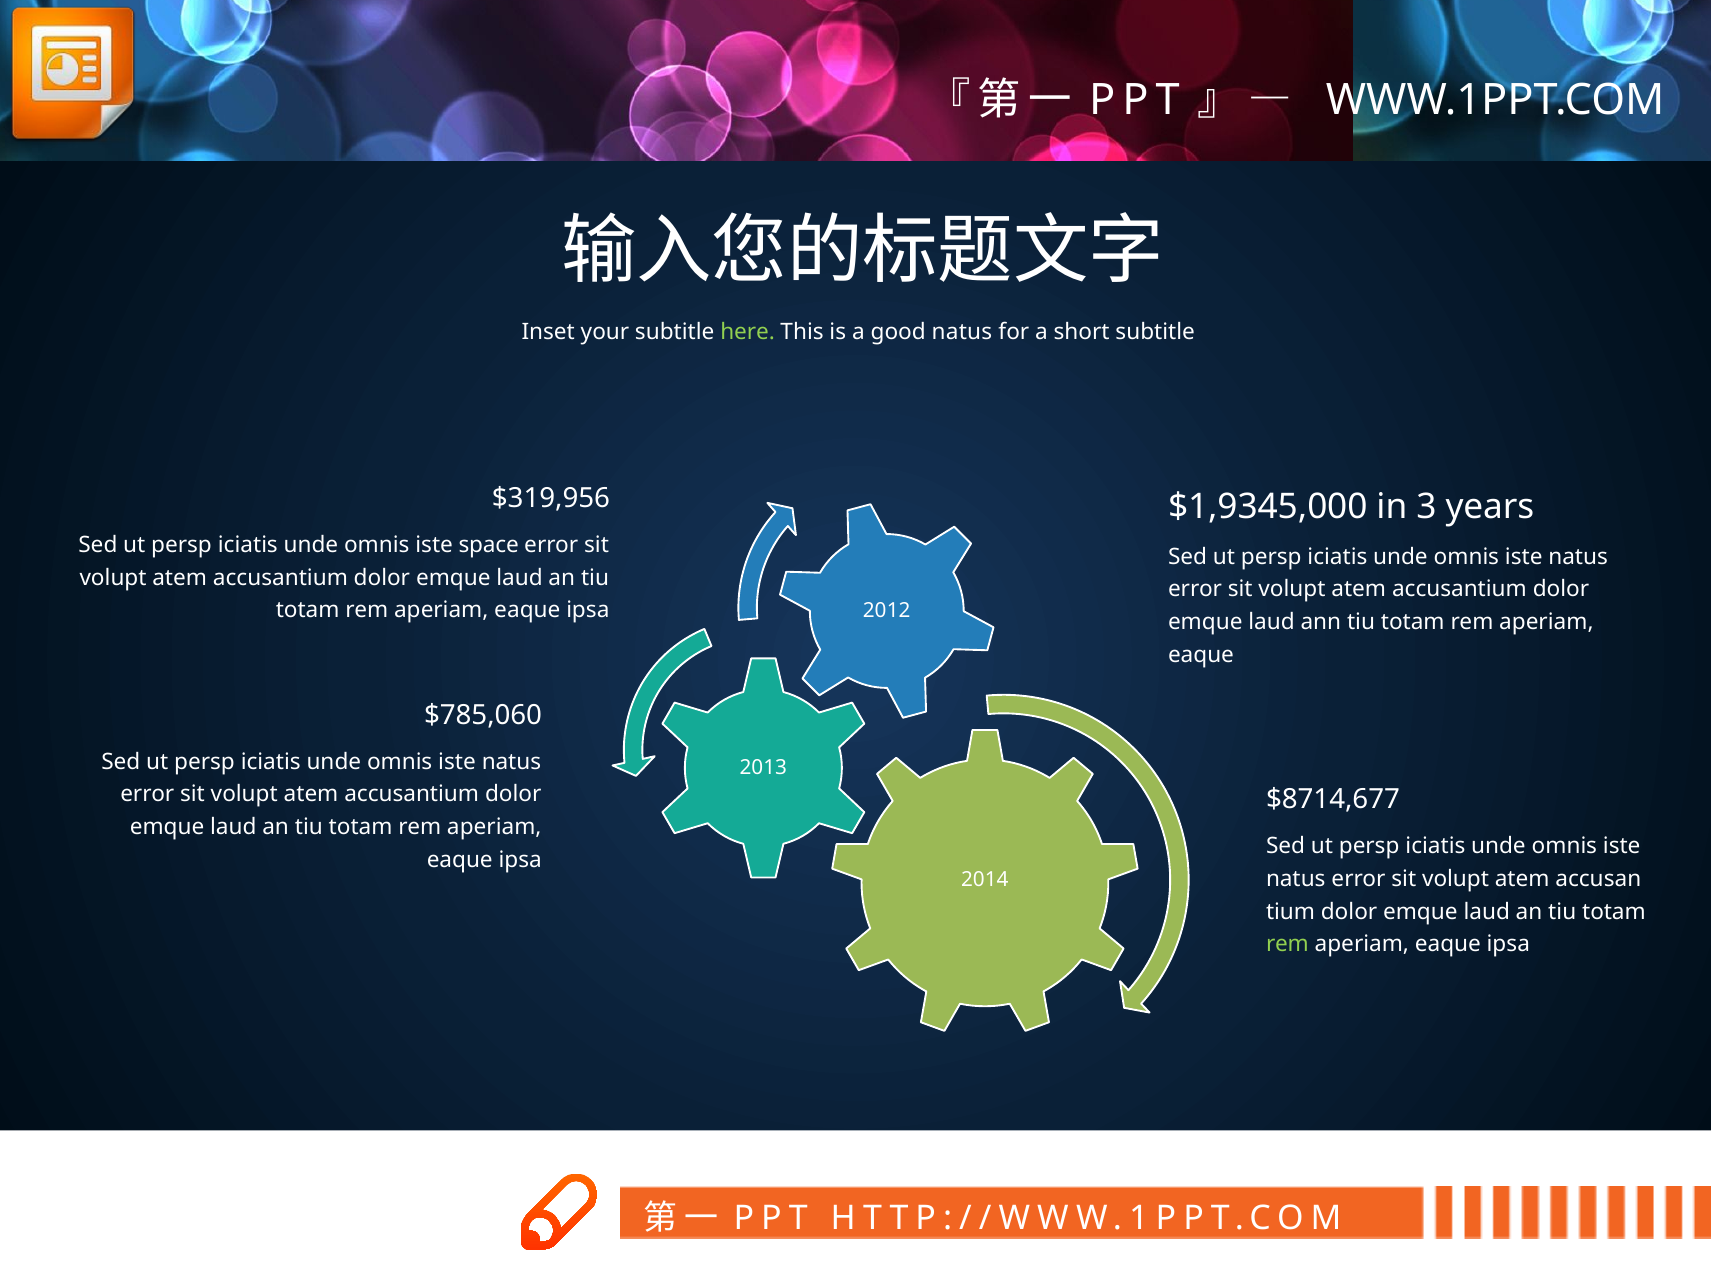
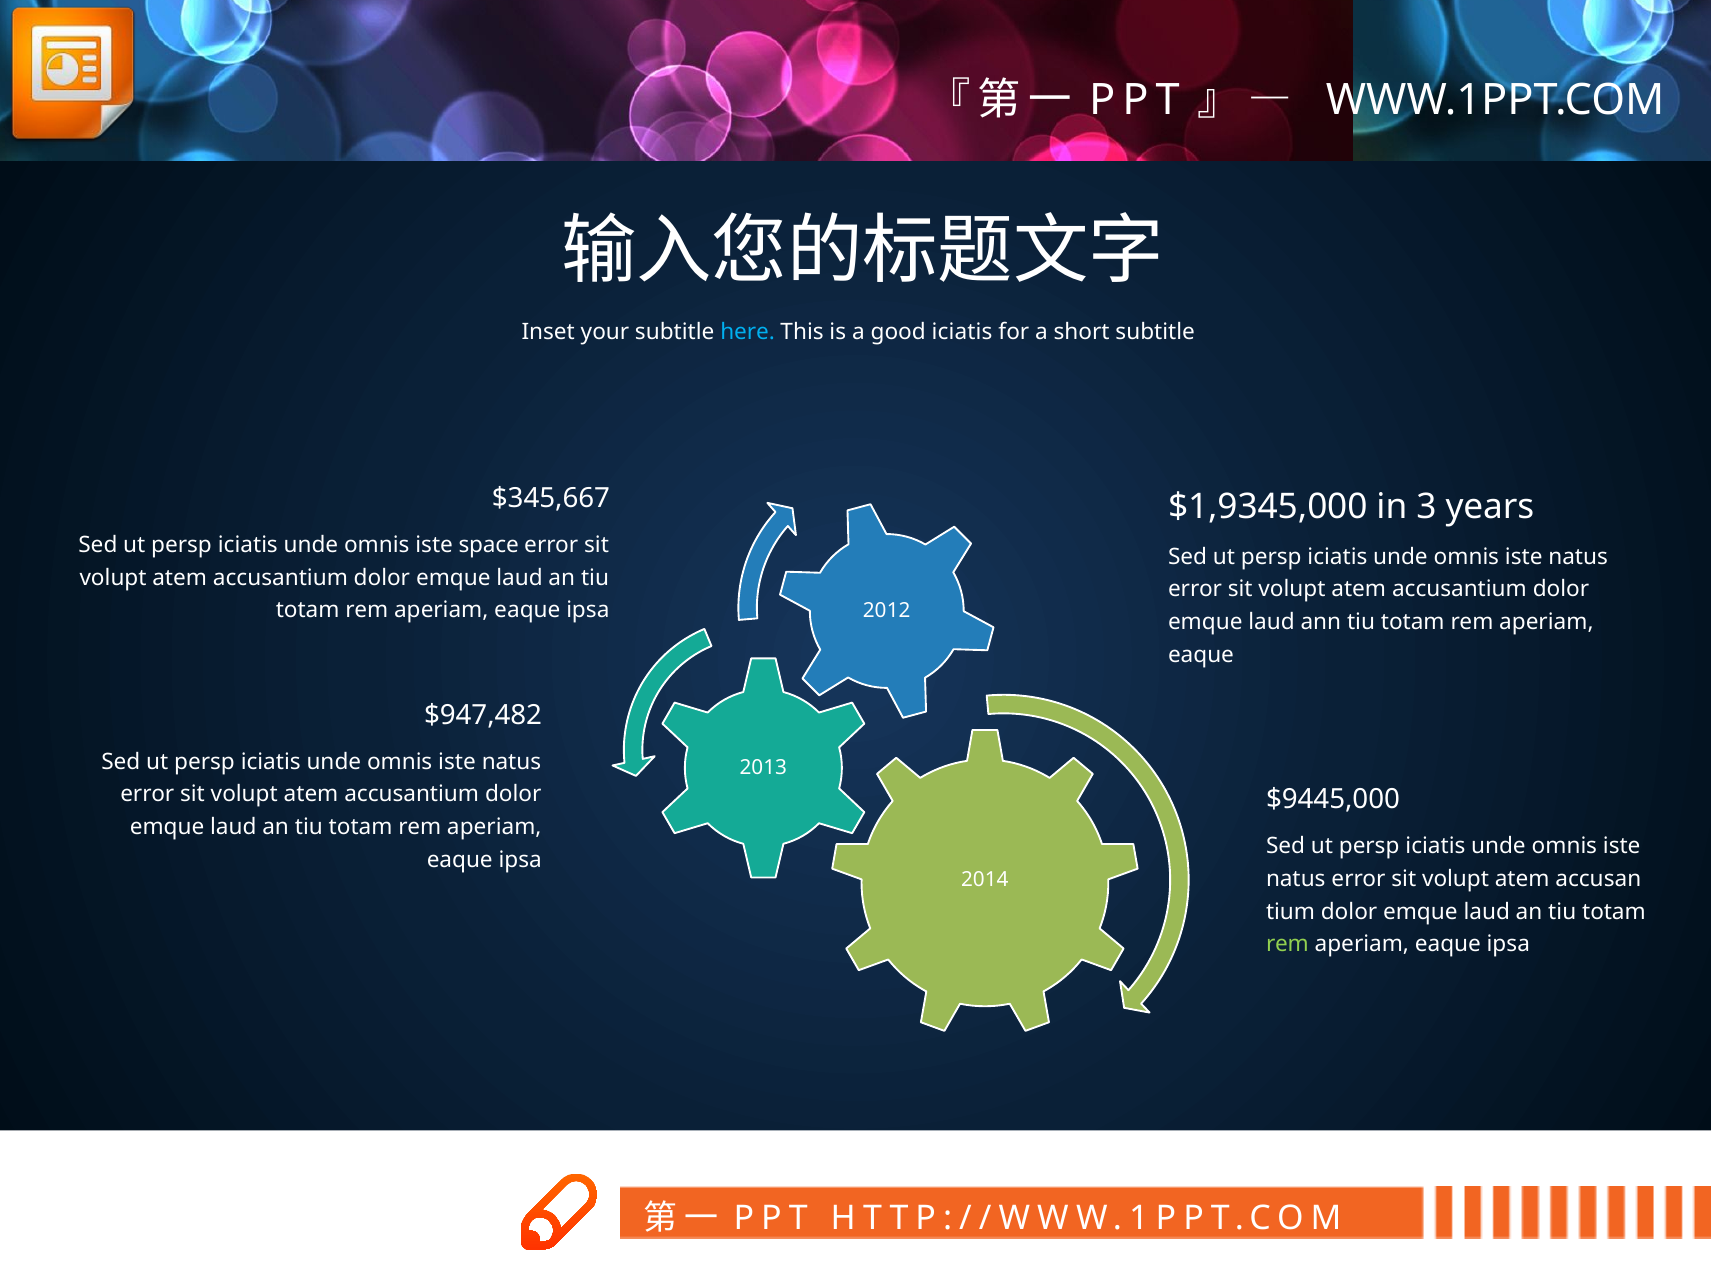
here colour: light green -> light blue
good natus: natus -> iciatis
$319,956: $319,956 -> $345,667
$785,060: $785,060 -> $947,482
$8714,677: $8714,677 -> $9445,000
